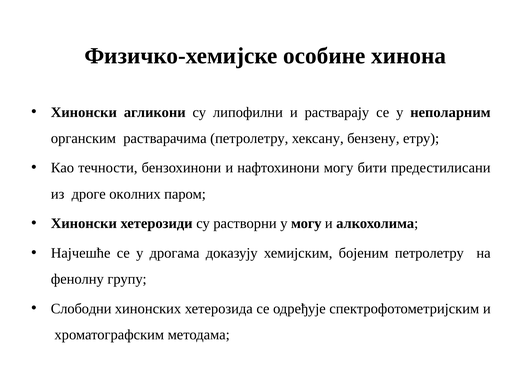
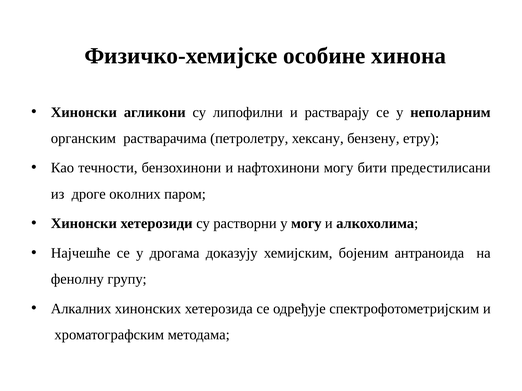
бојеним петролетру: петролетру -> антраноида
Слободни: Слободни -> Алкалних
